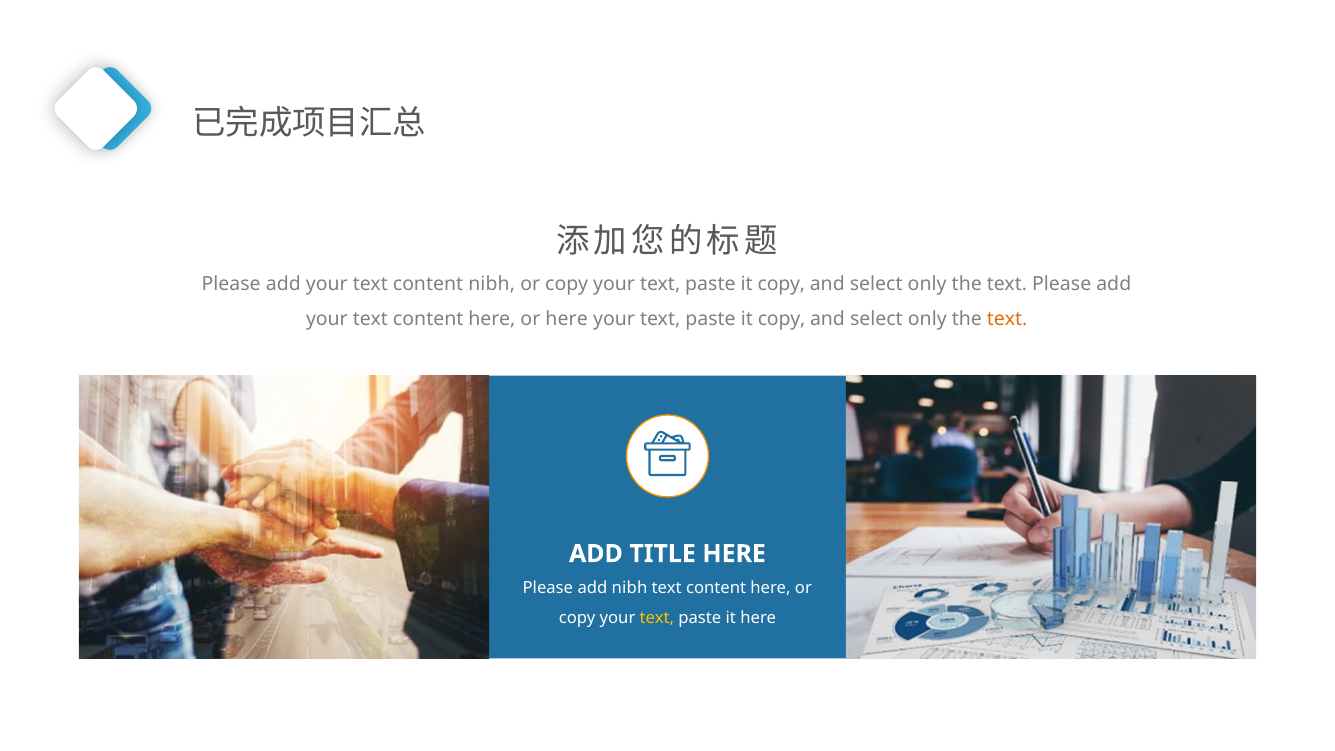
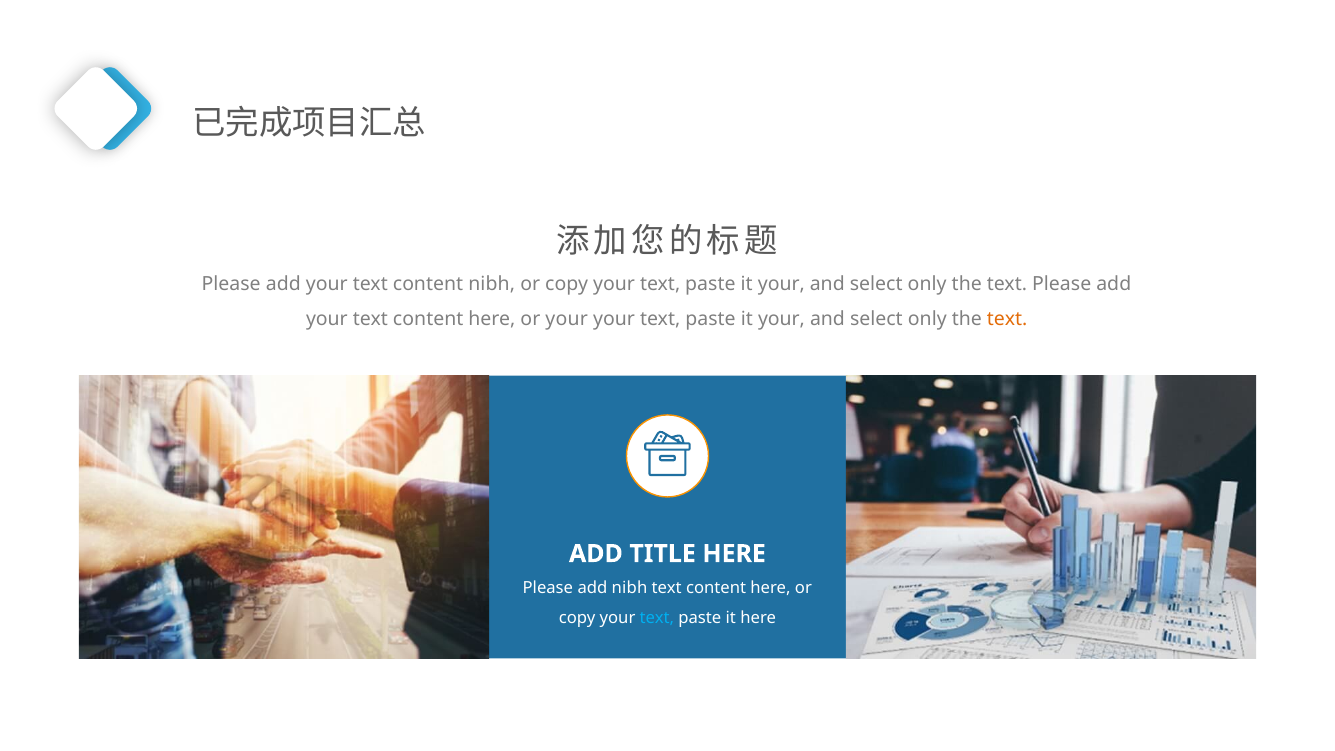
copy at (781, 284): copy -> your
or here: here -> your
copy at (782, 319): copy -> your
text at (657, 618) colour: yellow -> light blue
